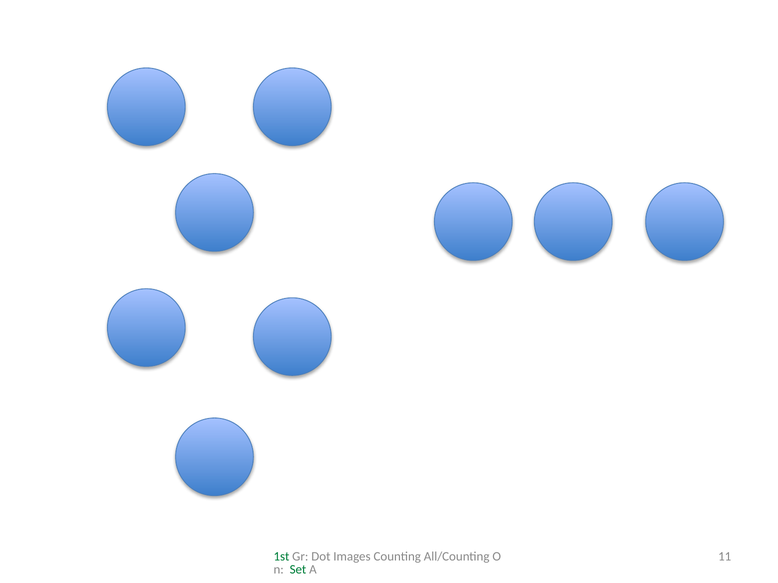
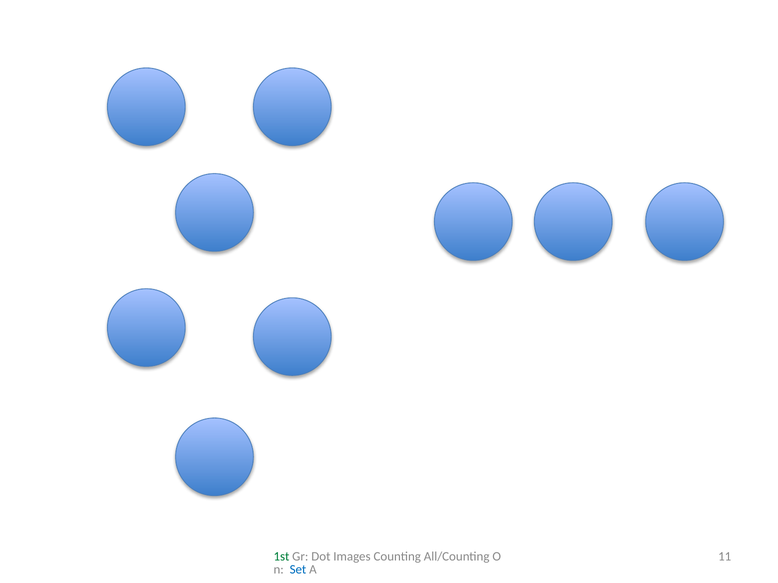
Set colour: green -> blue
